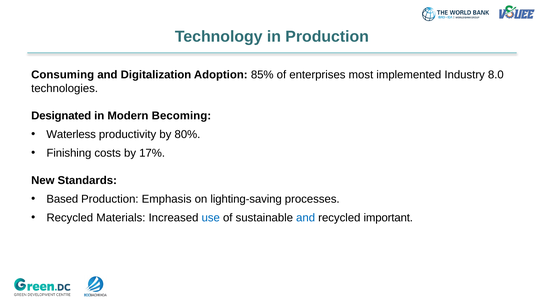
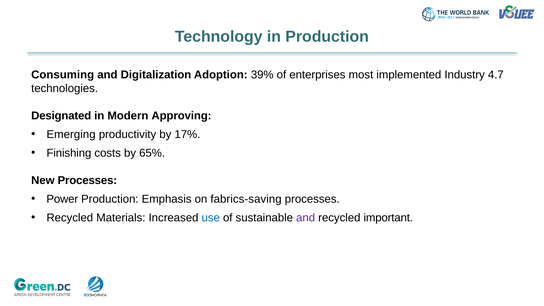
85%: 85% -> 39%
8.0: 8.0 -> 4.7
Becoming: Becoming -> Approving
Waterless: Waterless -> Emerging
80%: 80% -> 17%
17%: 17% -> 65%
New Standards: Standards -> Processes
Based: Based -> Power
lighting-saving: lighting-saving -> fabrics-saving
and at (306, 218) colour: blue -> purple
